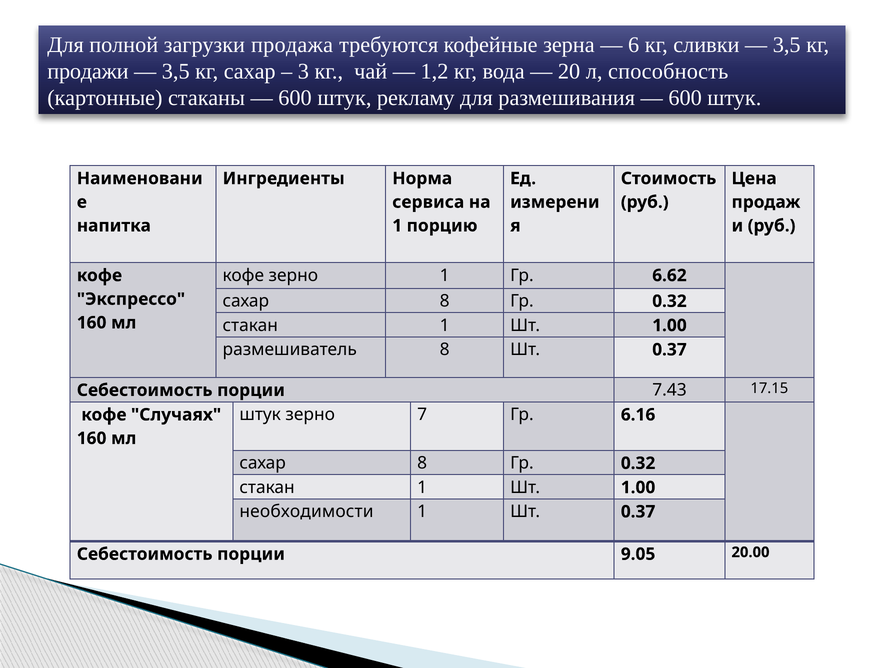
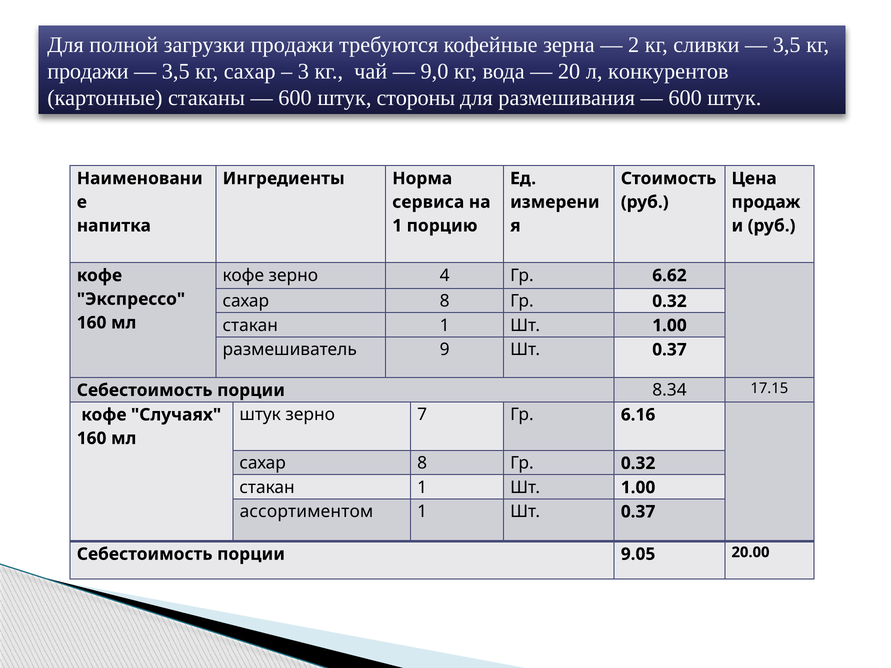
загрузки продажа: продажа -> продажи
6: 6 -> 2
1,2: 1,2 -> 9,0
способность: способность -> конкурентов
рекламу: рекламу -> стороны
зерно 1: 1 -> 4
размешиватель 8: 8 -> 9
7.43: 7.43 -> 8.34
необходимости: необходимости -> ассортиментом
